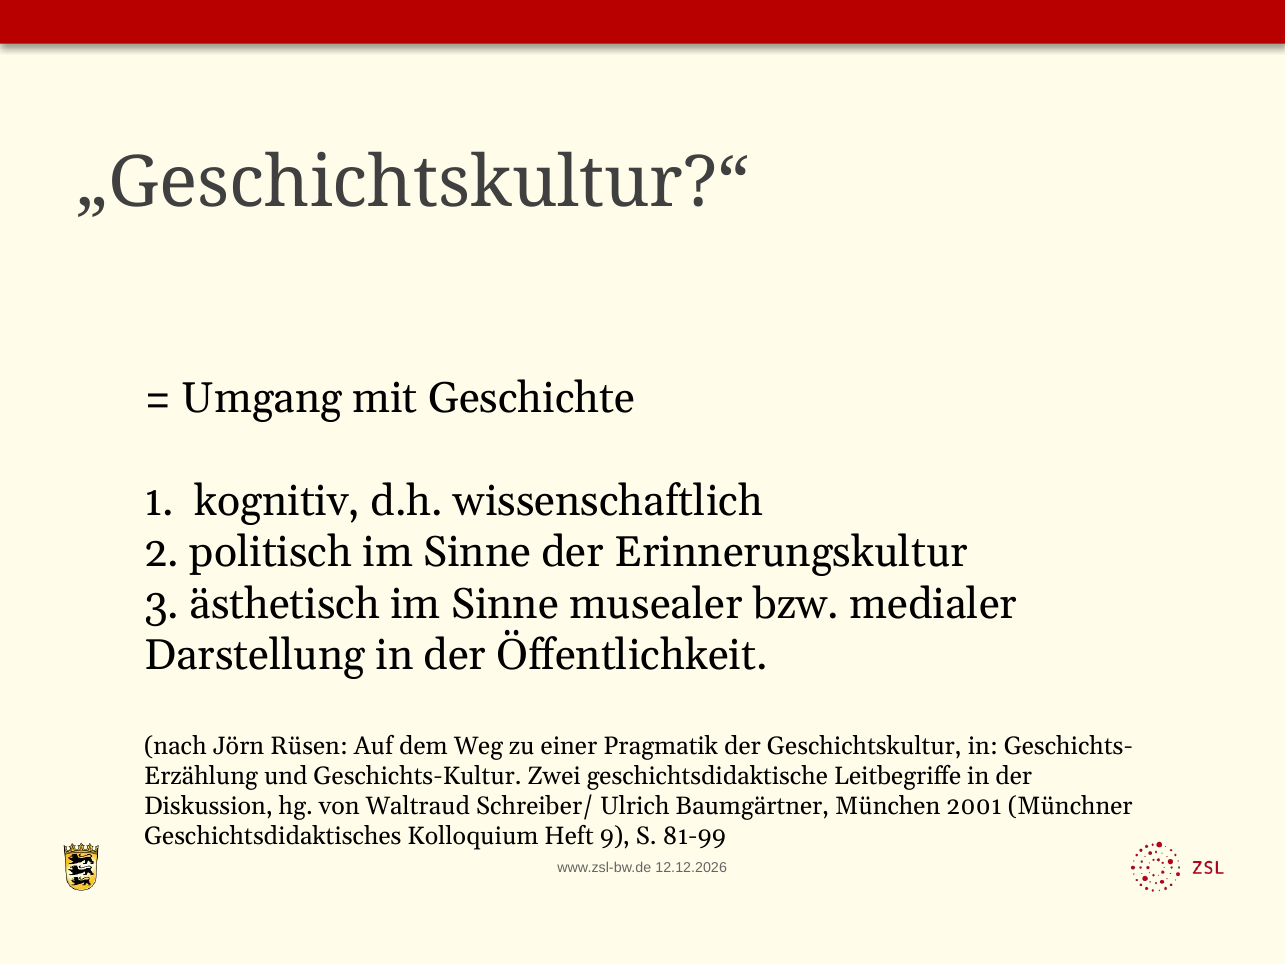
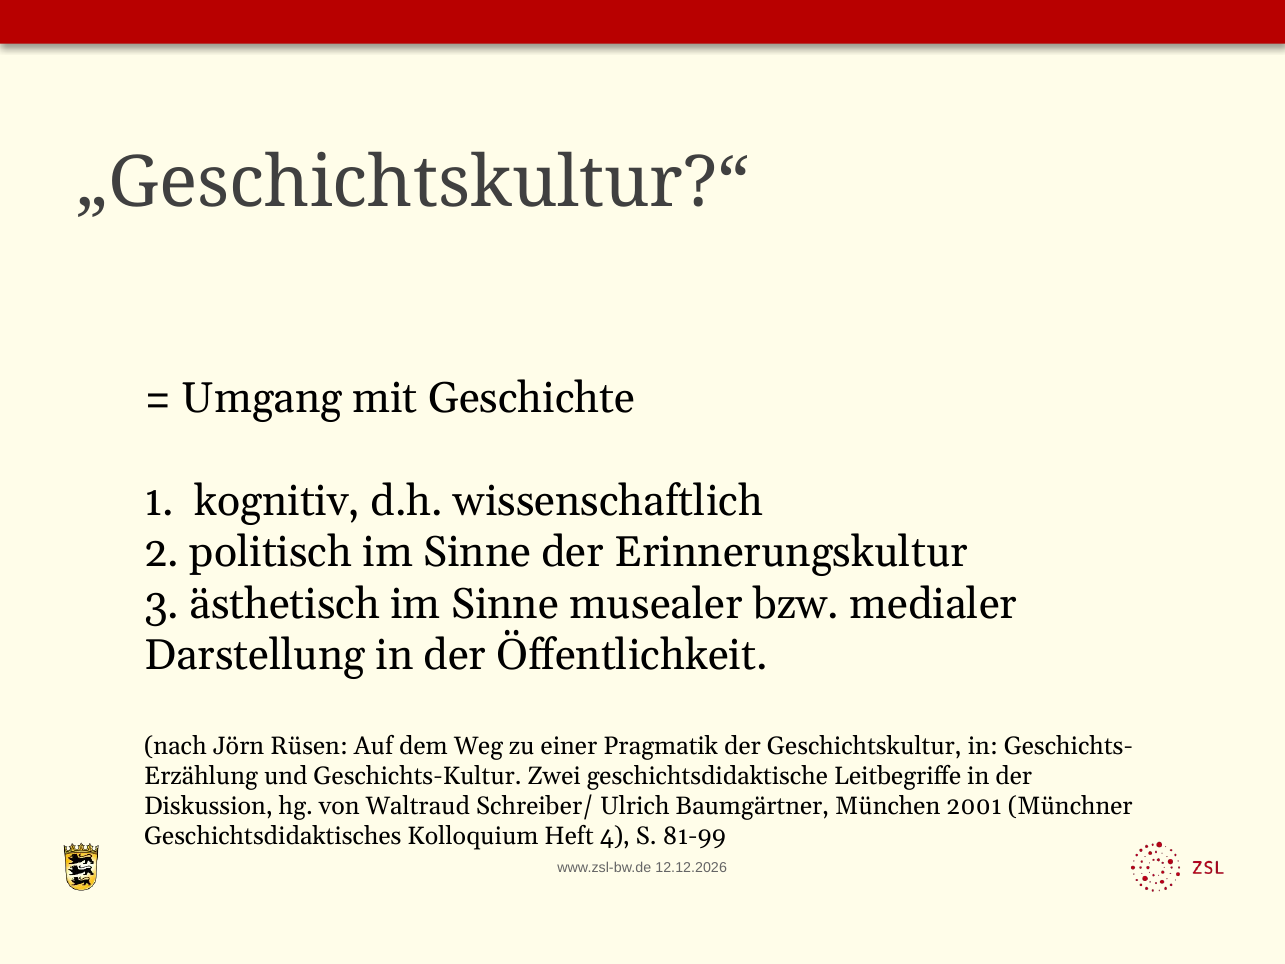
9: 9 -> 4
